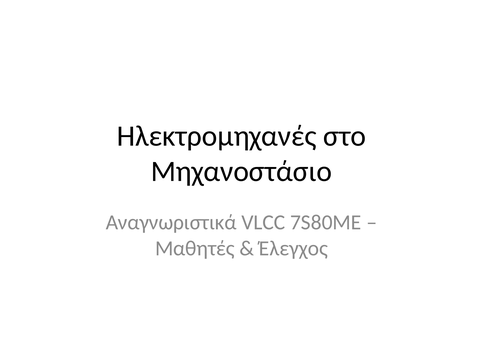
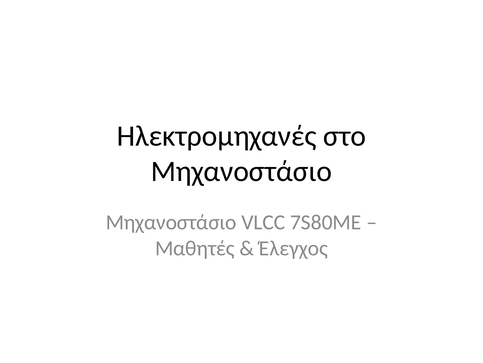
Αναγνωριστικά at (171, 222): Αναγνωριστικά -> Μηχανοστάσιο
